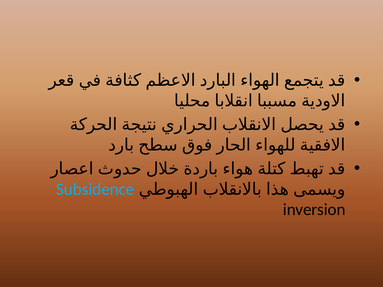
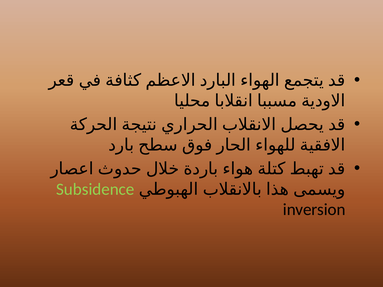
Subsidence colour: light blue -> light green
